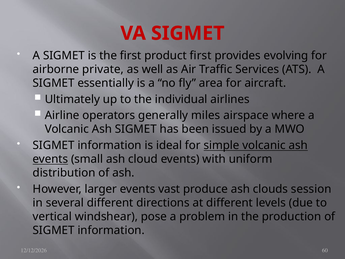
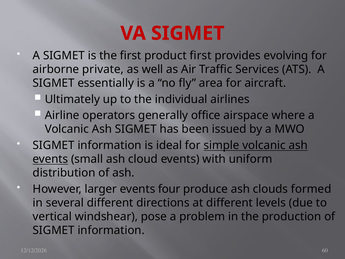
miles: miles -> office
vast: vast -> four
session: session -> formed
